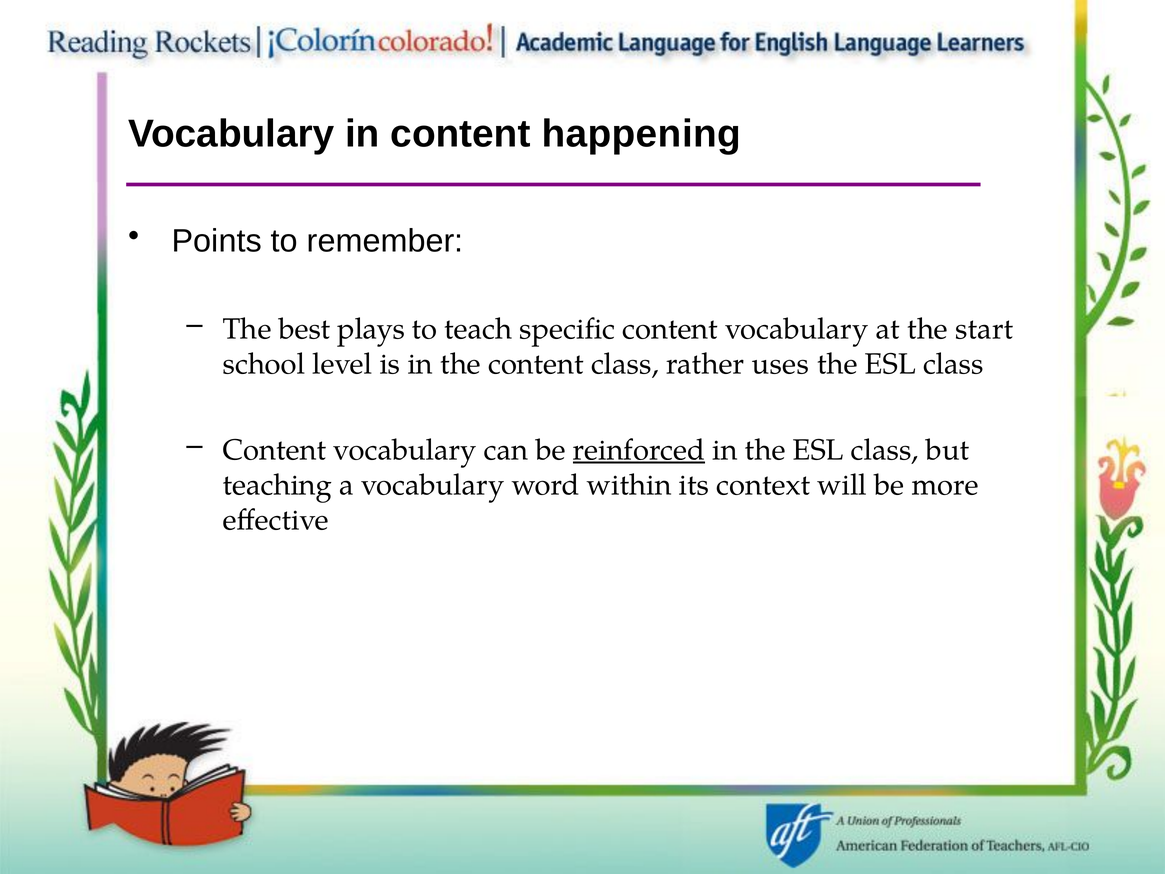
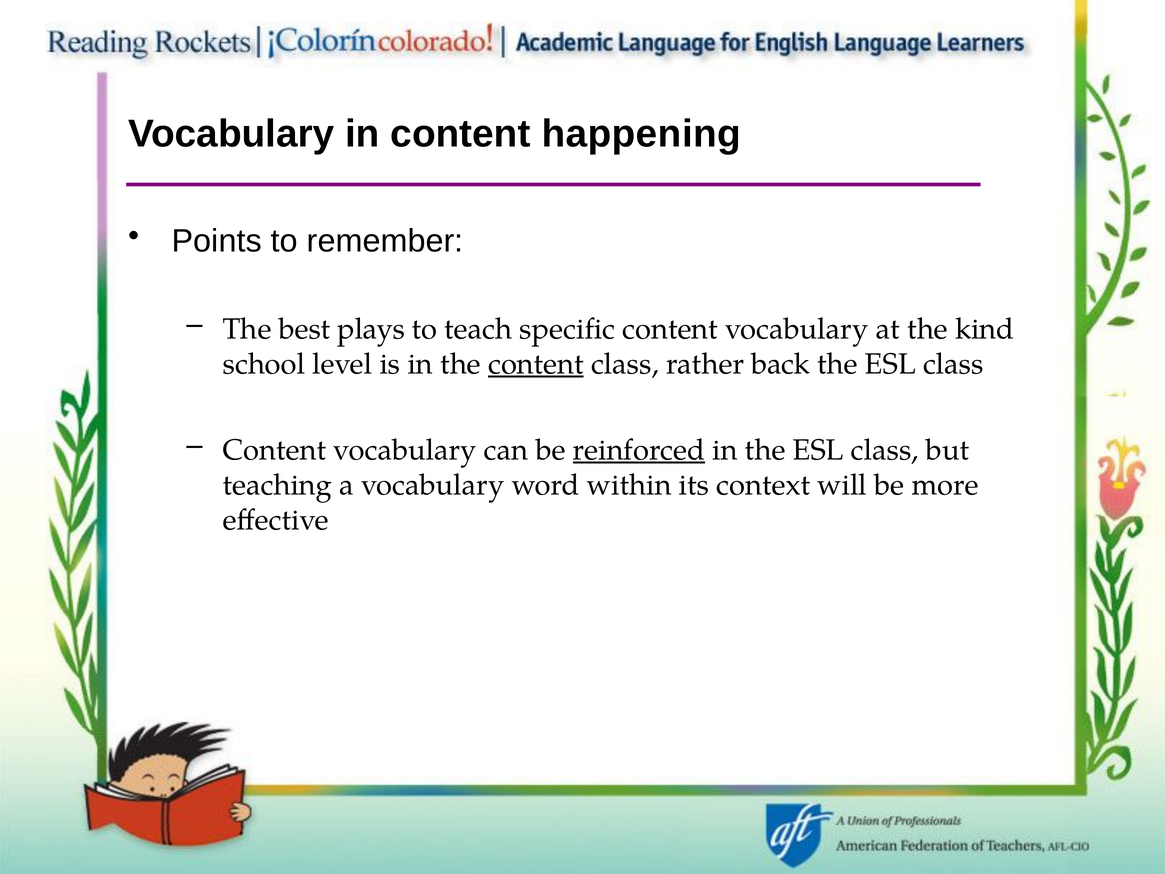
start: start -> kind
content at (536, 364) underline: none -> present
uses: uses -> back
